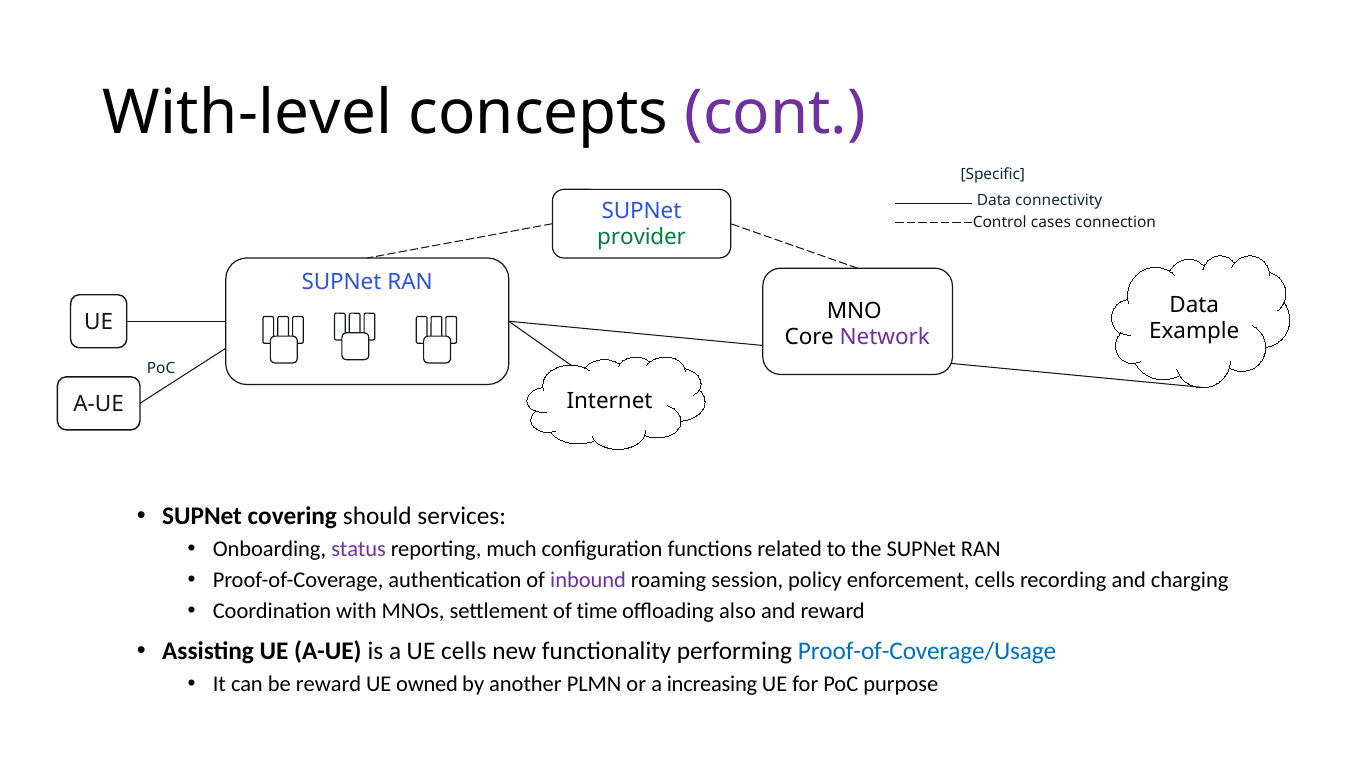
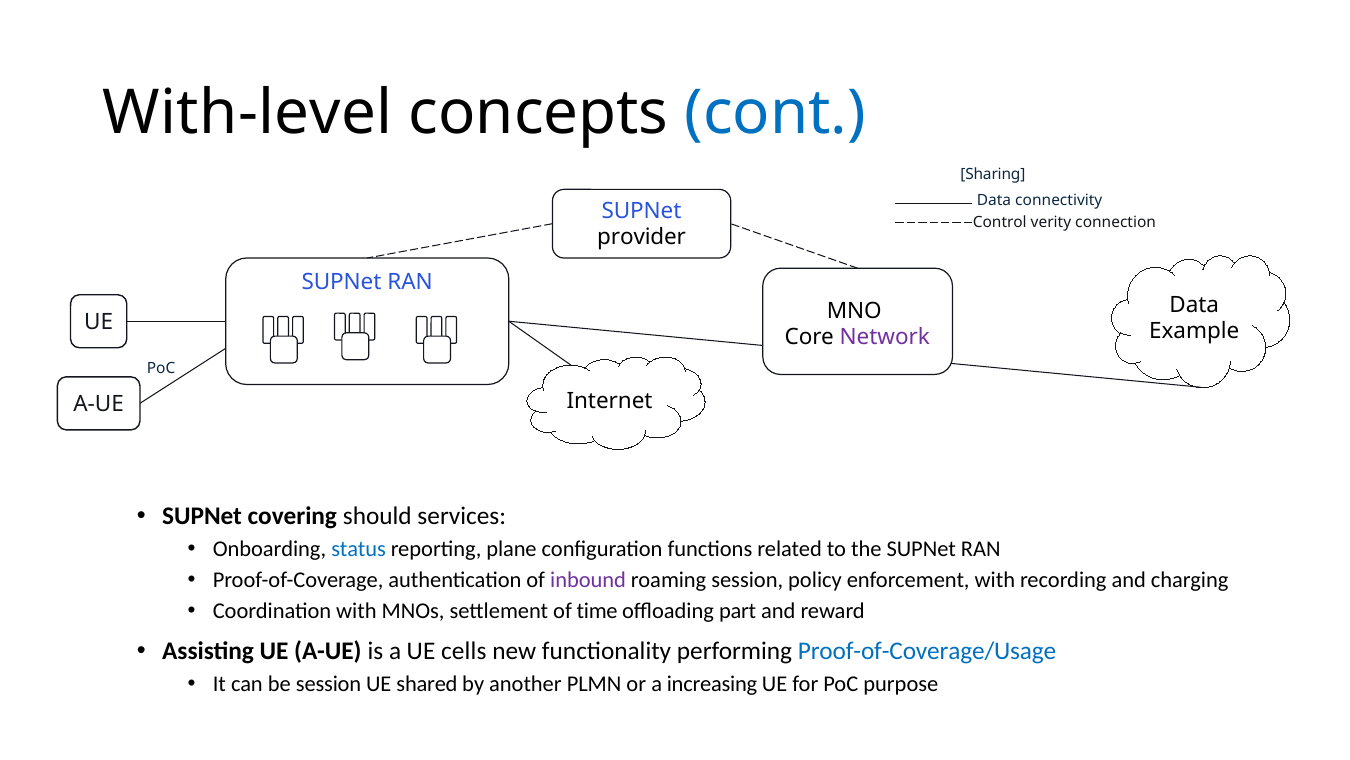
cont colour: purple -> blue
Specific: Specific -> Sharing
cases: cases -> verity
provider colour: green -> black
status colour: purple -> blue
much: much -> plane
enforcement cells: cells -> with
also: also -> part
be reward: reward -> session
owned: owned -> shared
